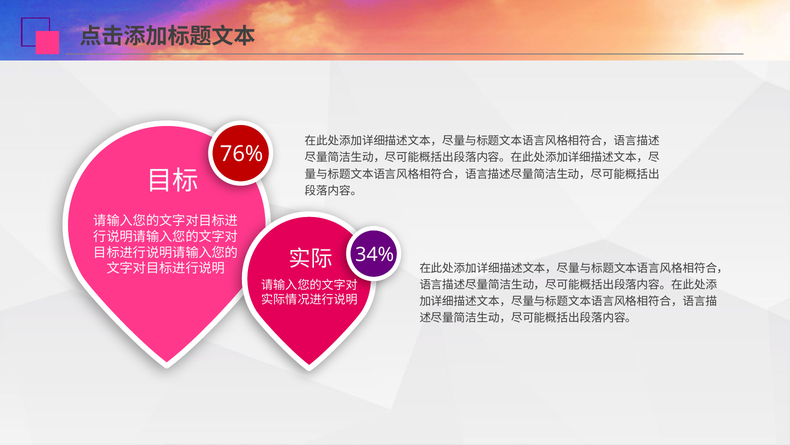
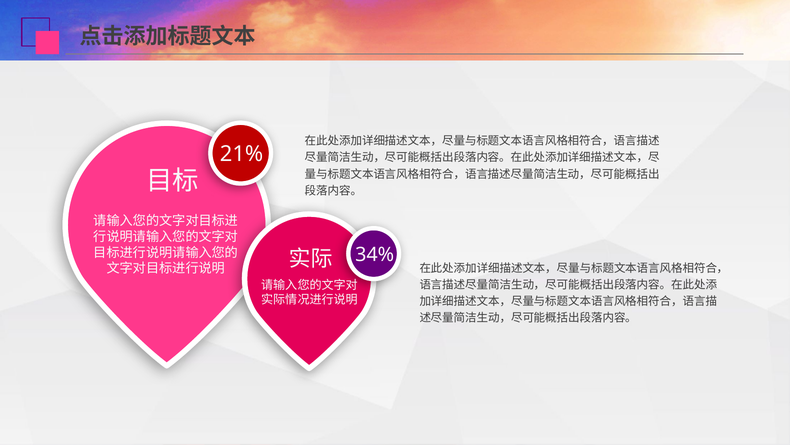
76%: 76% -> 21%
